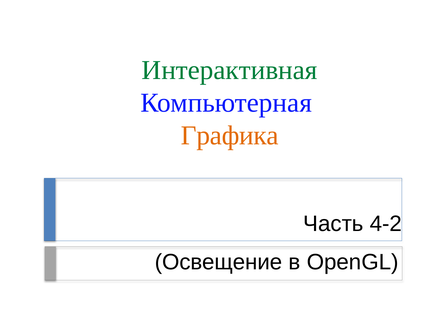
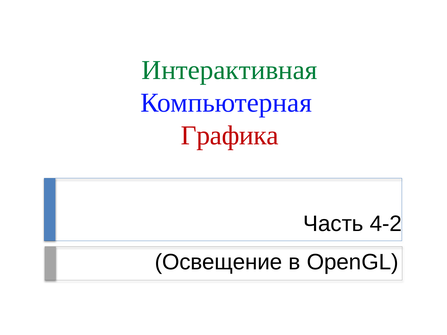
Графика colour: orange -> red
